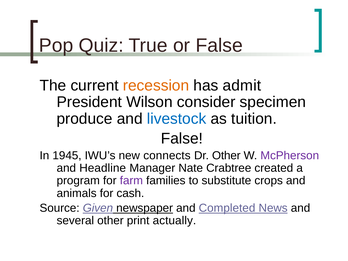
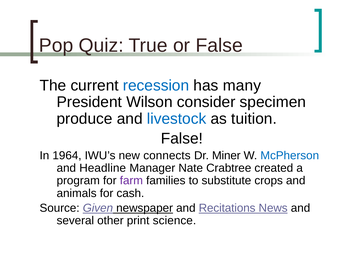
recession colour: orange -> blue
admit: admit -> many
1945: 1945 -> 1964
Dr Other: Other -> Miner
McPherson colour: purple -> blue
Completed: Completed -> Recitations
actually: actually -> science
